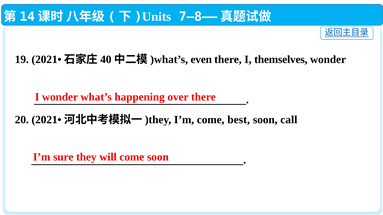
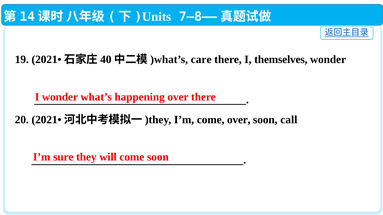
even: even -> care
come best: best -> over
